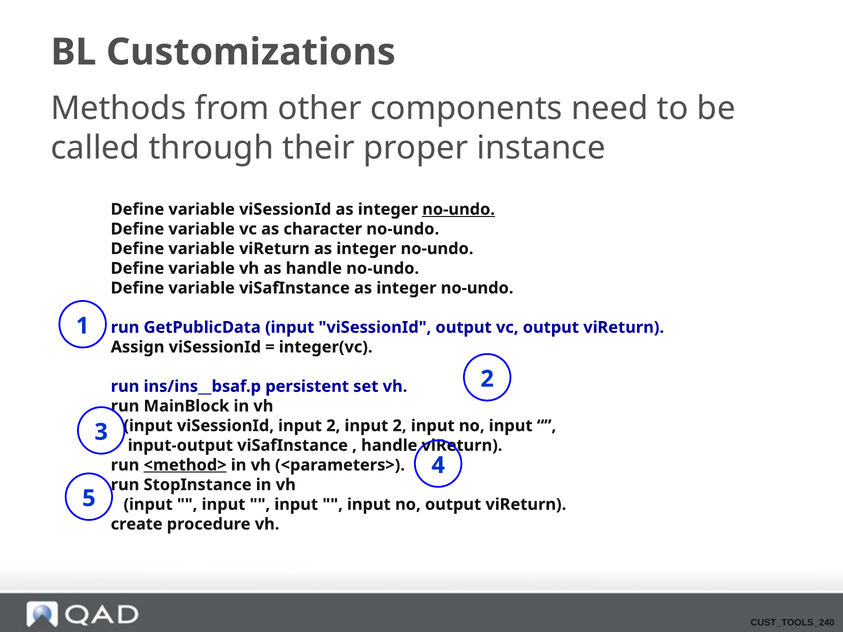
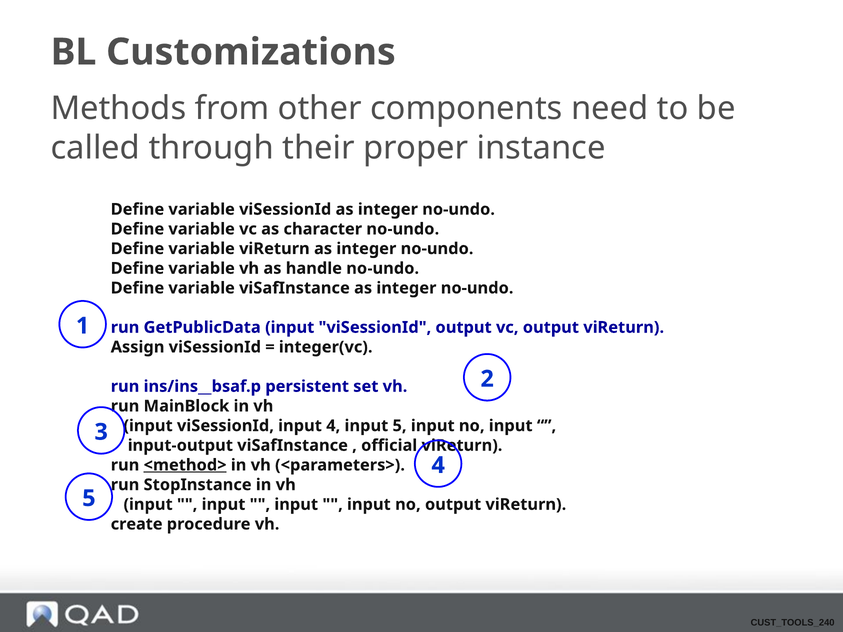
no-undo at (459, 209) underline: present -> none
viSessionId input 2: 2 -> 4
2 at (400, 426): 2 -> 5
handle at (389, 446): handle -> official
